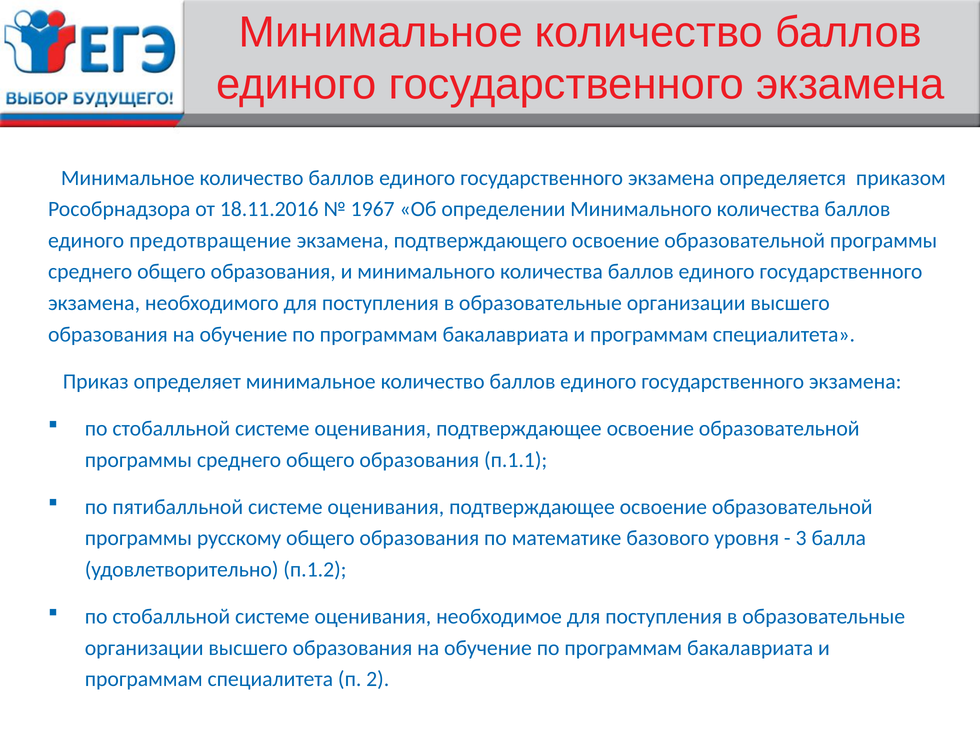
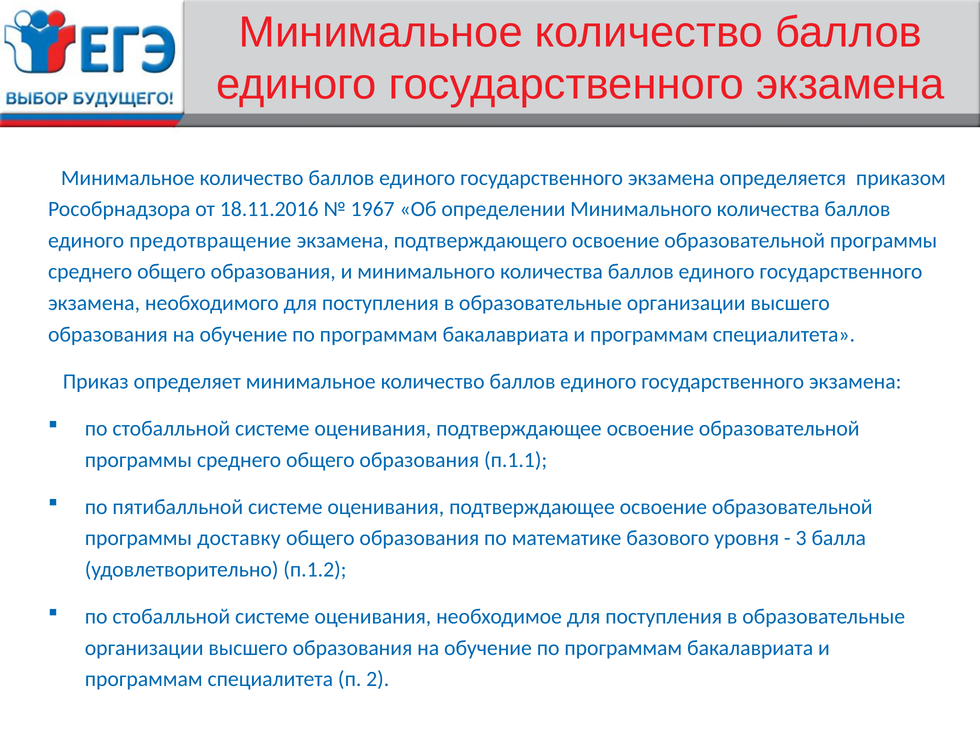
русскому: русскому -> доставку
